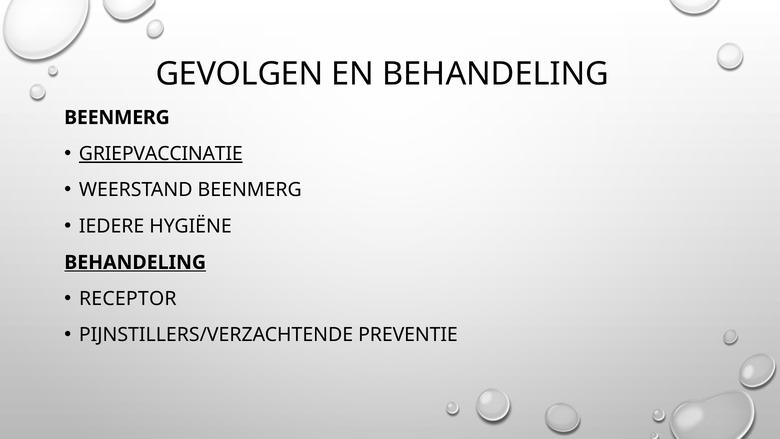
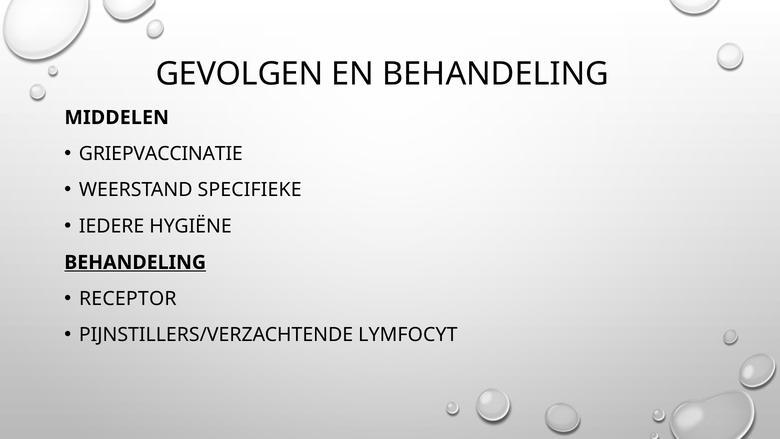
BEENMERG at (117, 118): BEENMERG -> MIDDELEN
GRIEPVACCINATIE underline: present -> none
WEERSTAND BEENMERG: BEENMERG -> SPECIFIEKE
PREVENTIE: PREVENTIE -> LYMFOCYT
